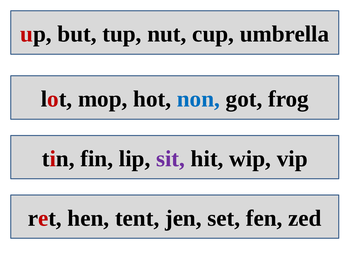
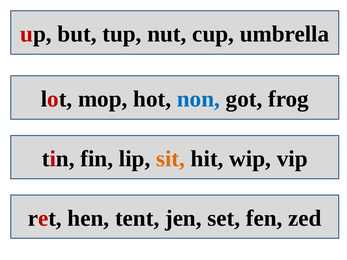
sit colour: purple -> orange
